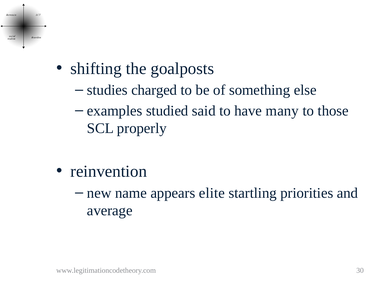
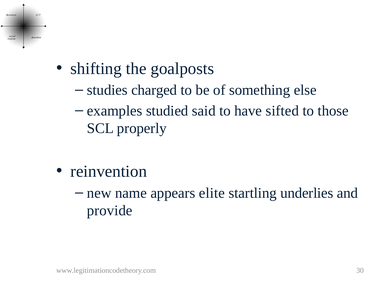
many: many -> sifted
priorities: priorities -> underlies
average: average -> provide
